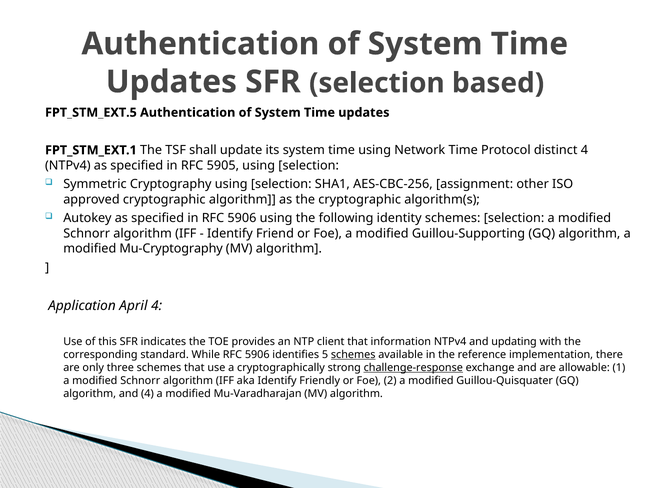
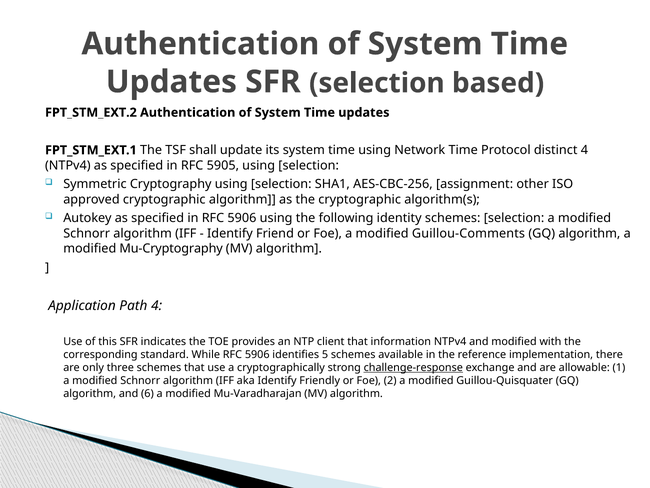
FPT_STM_EXT.5: FPT_STM_EXT.5 -> FPT_STM_EXT.2
Guillou-Supporting: Guillou-Supporting -> Guillou-Comments
April: April -> Path
and updating: updating -> modified
schemes at (353, 354) underline: present -> none
and 4: 4 -> 6
